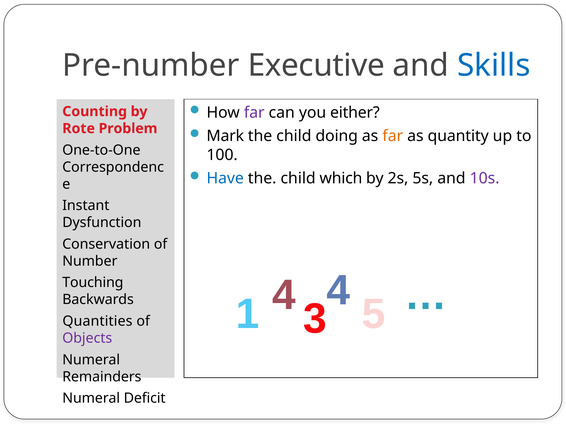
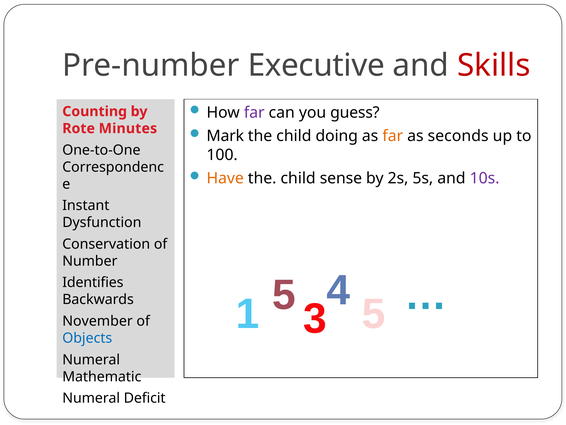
Skills colour: blue -> red
either: either -> guess
Problem: Problem -> Minutes
quantity: quantity -> seconds
Have colour: blue -> orange
which: which -> sense
Touching: Touching -> Identifies
1 4: 4 -> 5
Quantities: Quantities -> November
Objects colour: purple -> blue
Remainders: Remainders -> Mathematic
